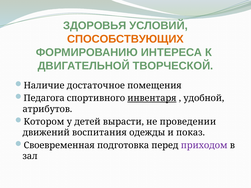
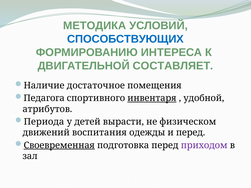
ЗДОРОВЬЯ: ЗДОРОВЬЯ -> МЕТОДИКА
СПОСОБСТВУЮЩИХ colour: orange -> blue
ТВОРЧЕСКОЙ: ТВОРЧЕСКОЙ -> СОСТАВЛЯЕТ
Котором: Котором -> Периода
проведении: проведении -> физическом
и показ: показ -> перед
Своевременная underline: none -> present
